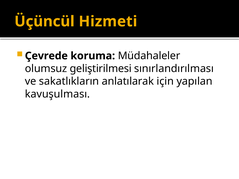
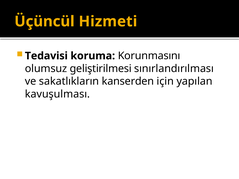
Çevrede: Çevrede -> Tedavisi
Müdahaleler: Müdahaleler -> Korunmasını
anlatılarak: anlatılarak -> kanserden
